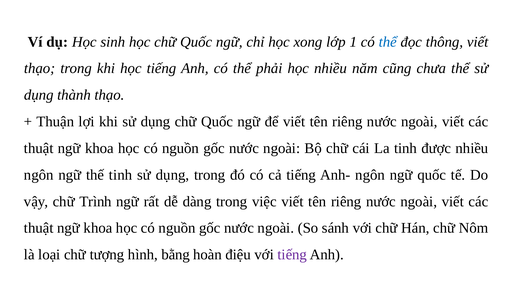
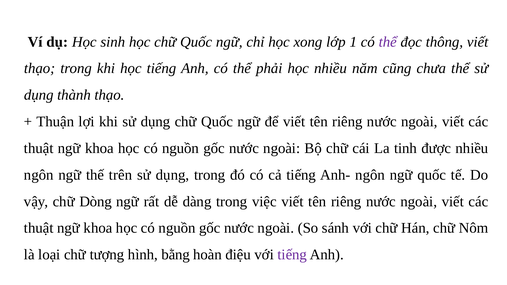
thể at (388, 42) colour: blue -> purple
thế tinh: tinh -> trên
Trình: Trình -> Dòng
